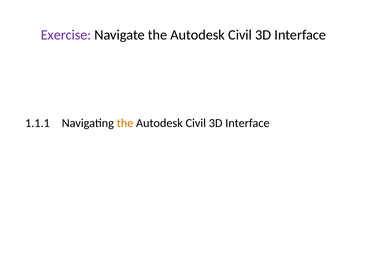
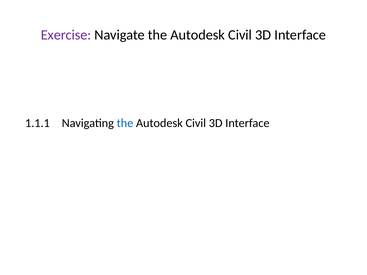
the at (125, 123) colour: orange -> blue
